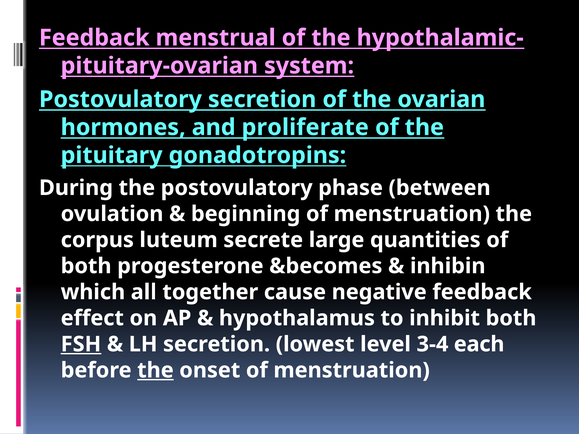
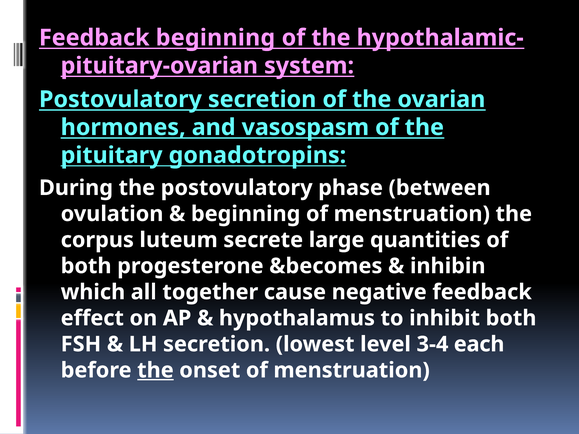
Feedback menstrual: menstrual -> beginning
proliferate: proliferate -> vasospasm
FSH underline: present -> none
